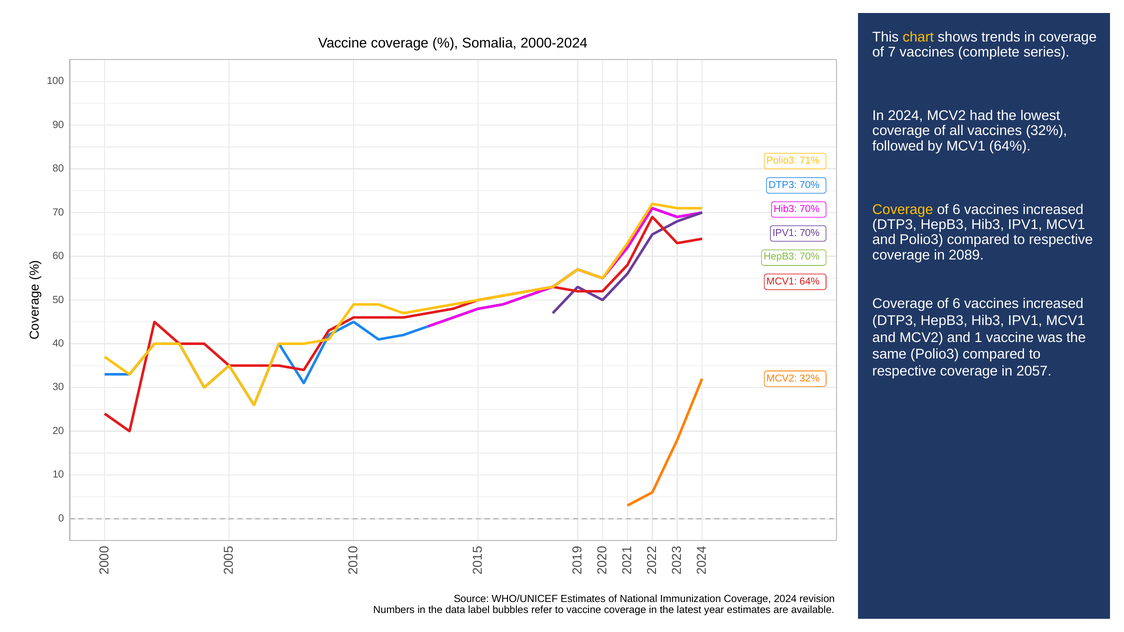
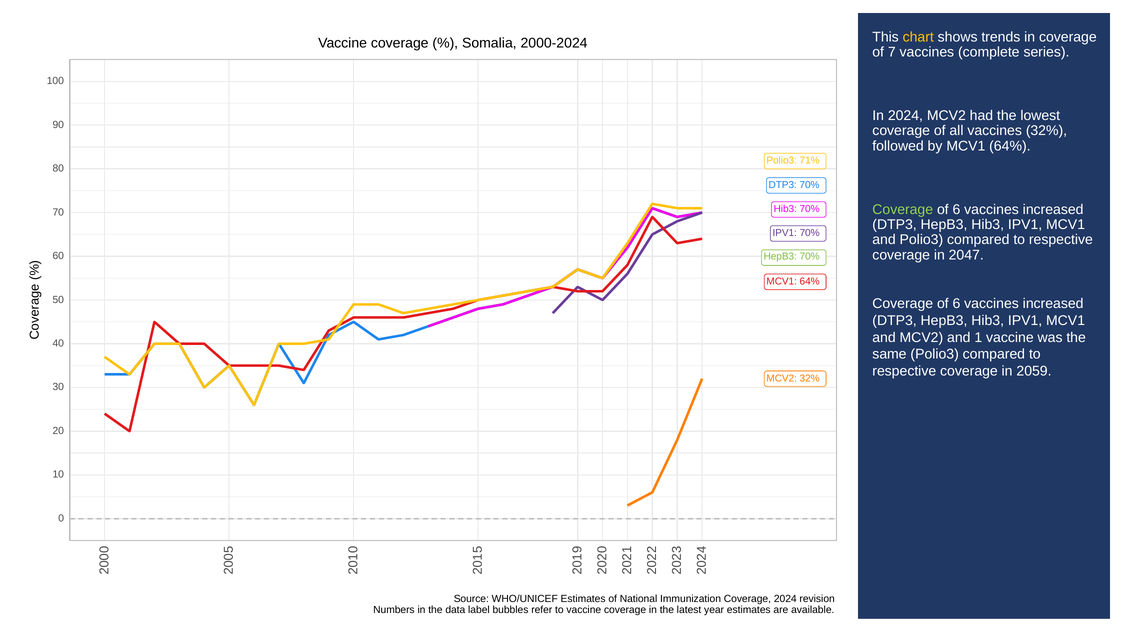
Coverage at (903, 209) colour: yellow -> light green
2089: 2089 -> 2047
2057: 2057 -> 2059
